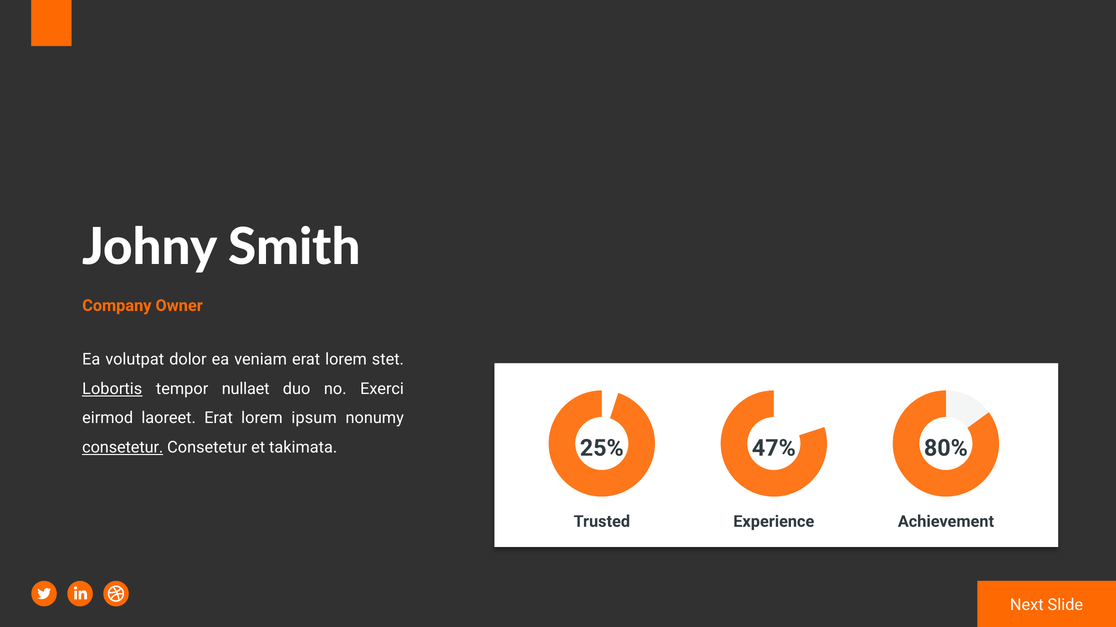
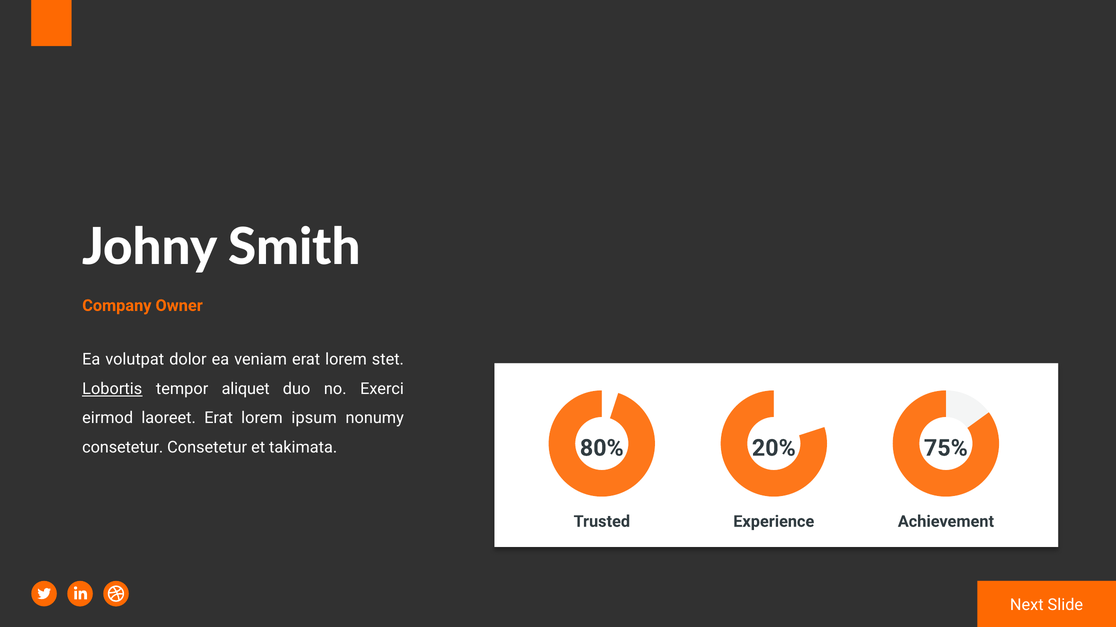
nullaet: nullaet -> aliquet
25%: 25% -> 80%
47%: 47% -> 20%
80%: 80% -> 75%
consetetur at (123, 448) underline: present -> none
